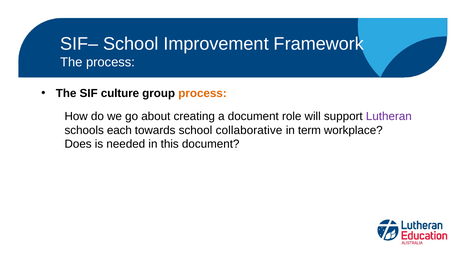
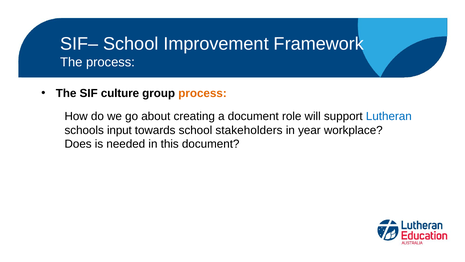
Lutheran colour: purple -> blue
each: each -> input
collaborative: collaborative -> stakeholders
term: term -> year
